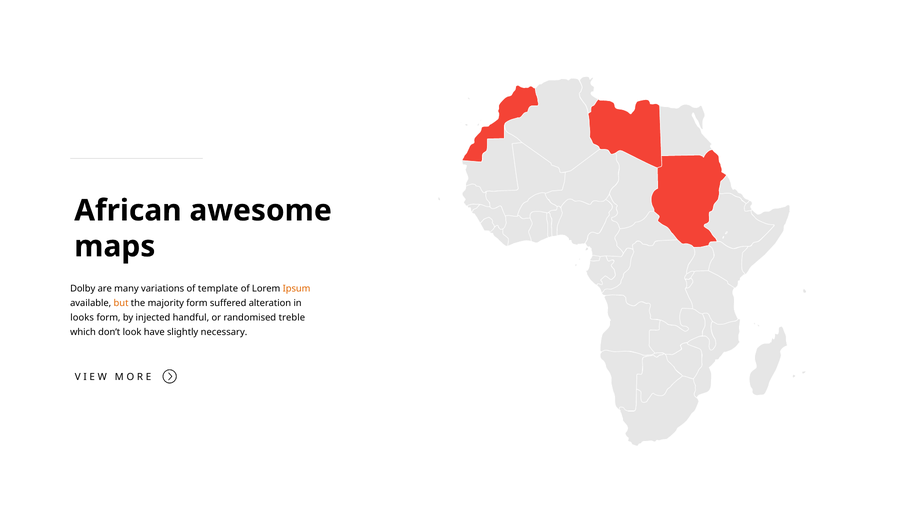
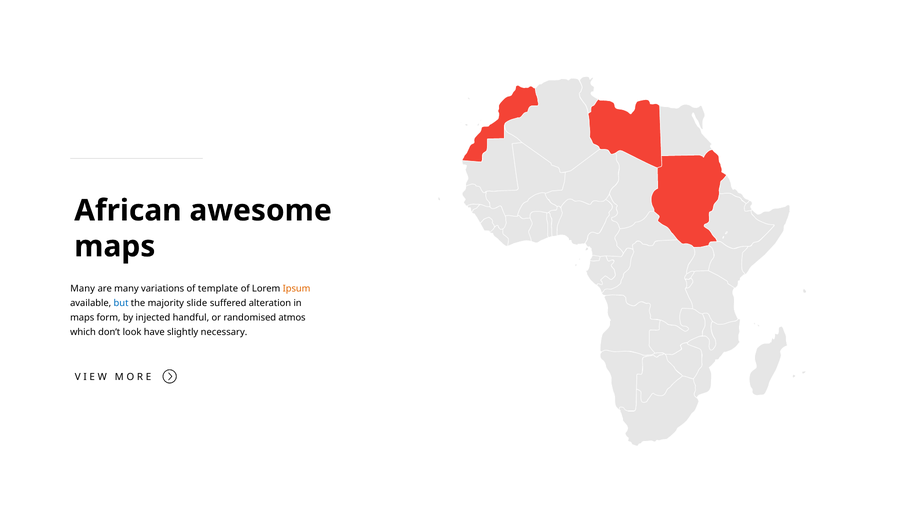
Dolby at (83, 289): Dolby -> Many
but colour: orange -> blue
majority form: form -> slide
looks at (82, 318): looks -> maps
treble: treble -> atmos
